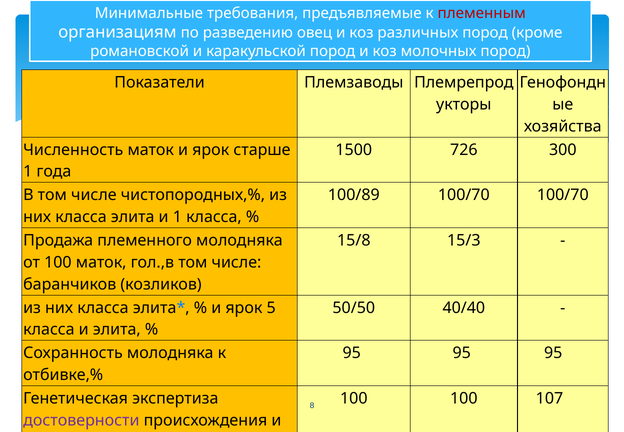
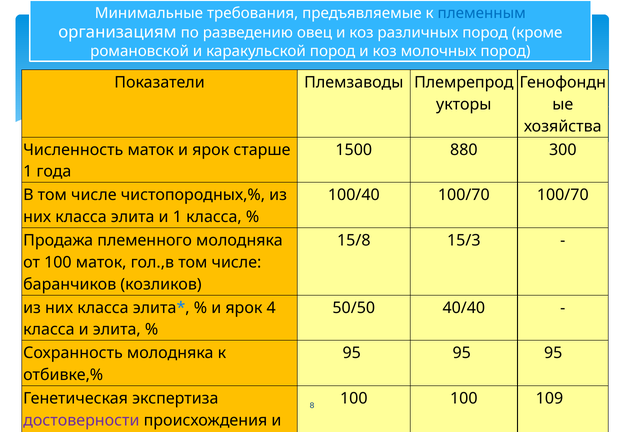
племенным colour: red -> blue
726: 726 -> 880
100/89: 100/89 -> 100/40
5: 5 -> 4
107: 107 -> 109
